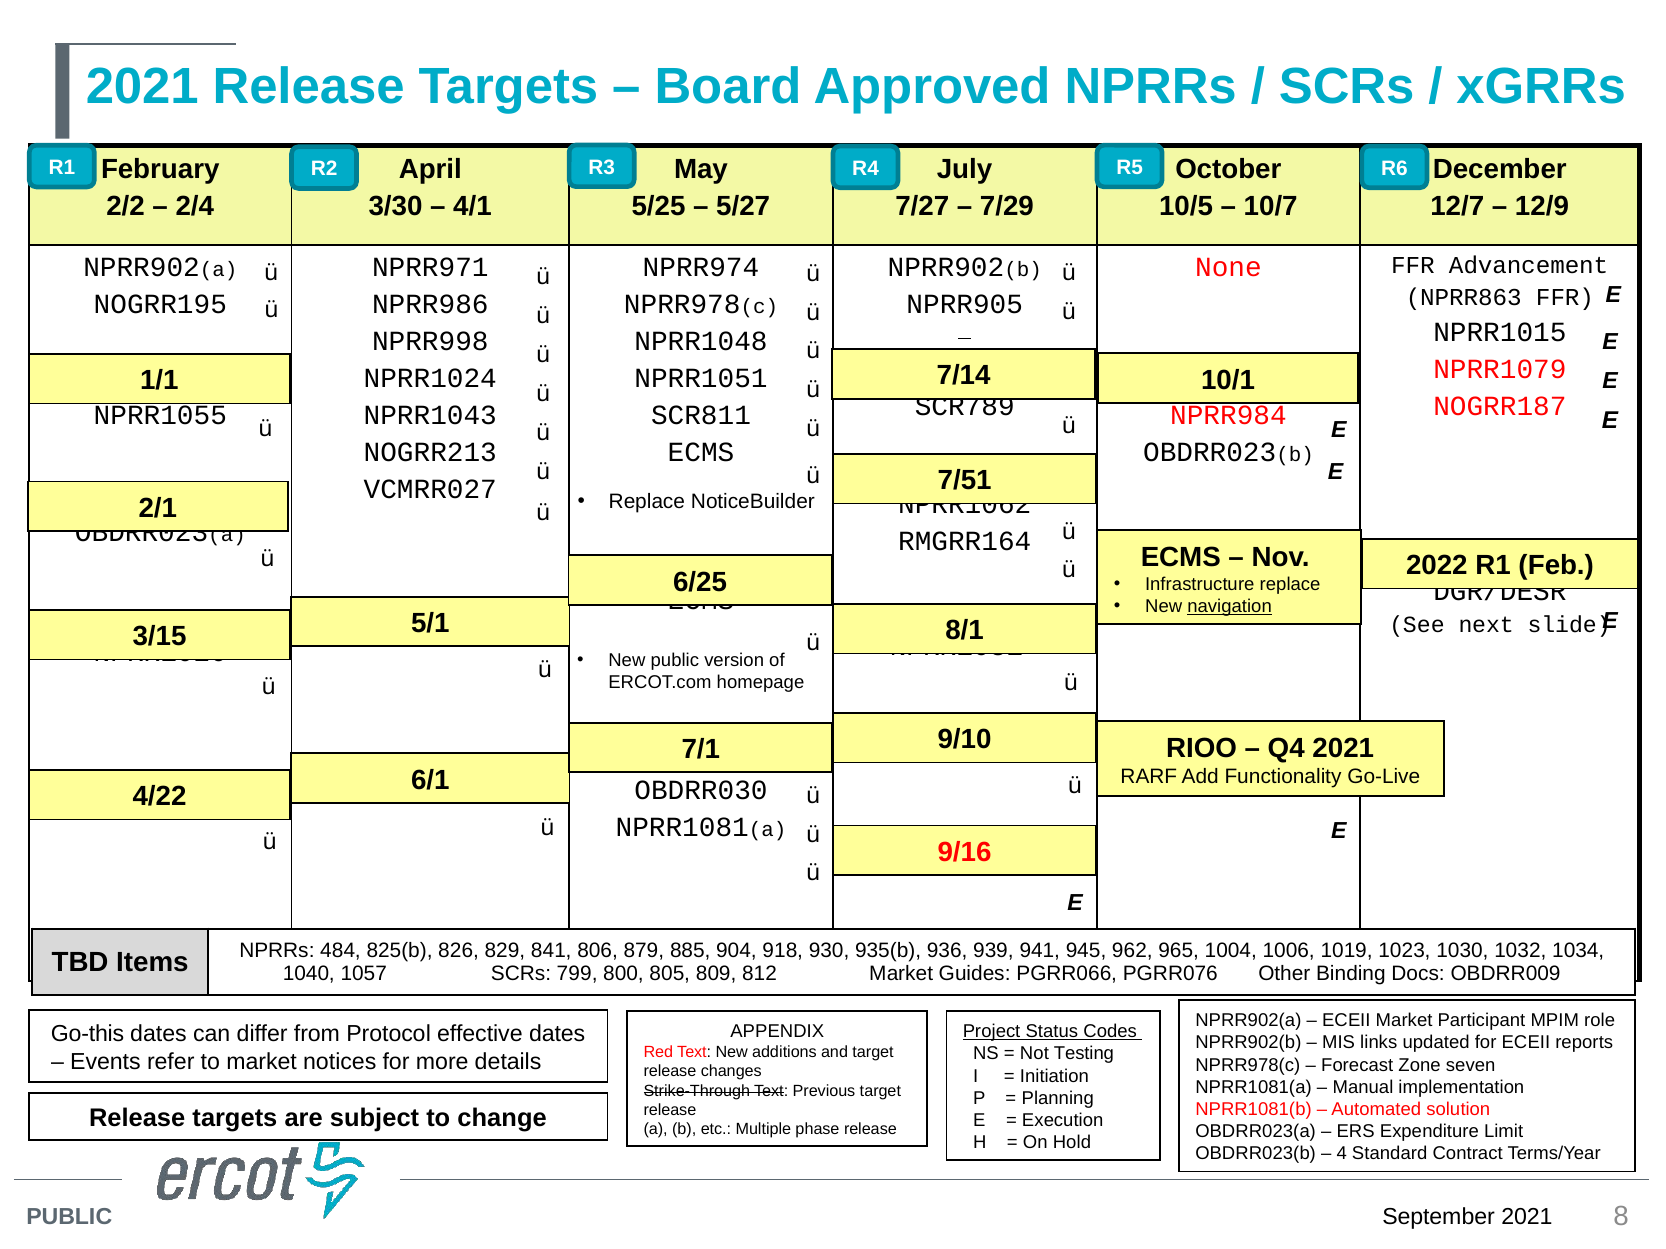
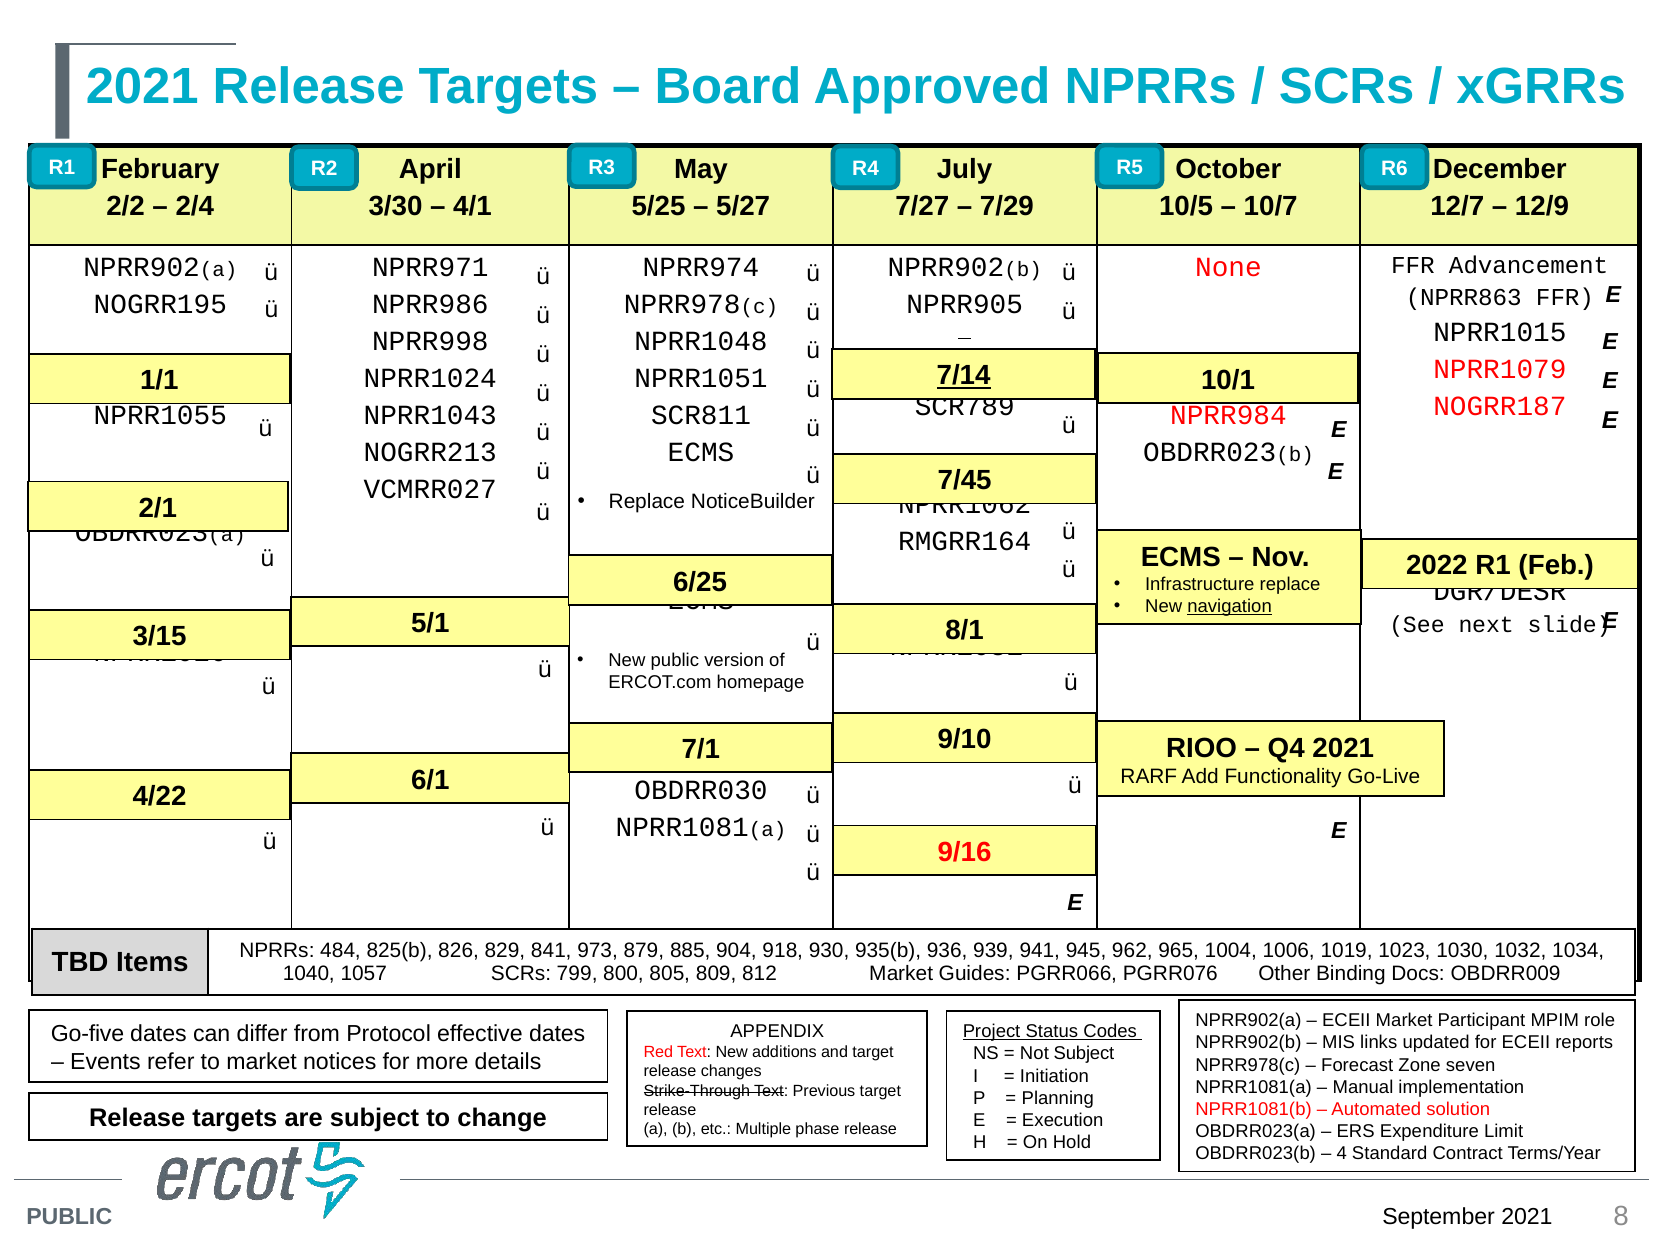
7/14 underline: none -> present
7/51: 7/51 -> 7/45
806: 806 -> 973
Go-this: Go-this -> Go-five
Not Testing: Testing -> Subject
